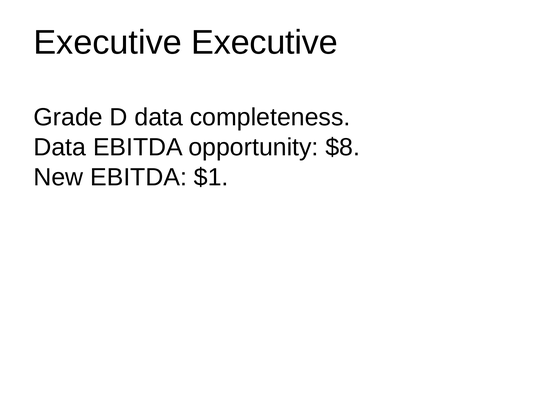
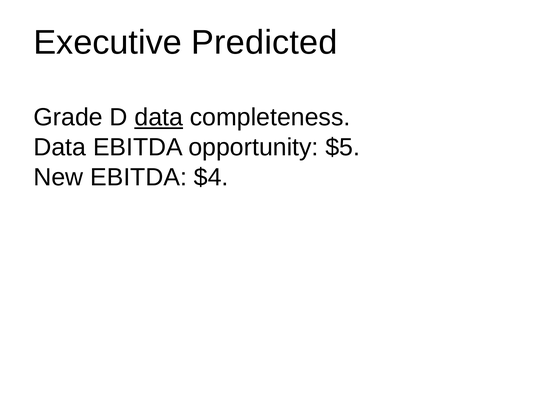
Executive Executive: Executive -> Predicted
data at (159, 117) underline: none -> present
$8: $8 -> $5
$1: $1 -> $4
